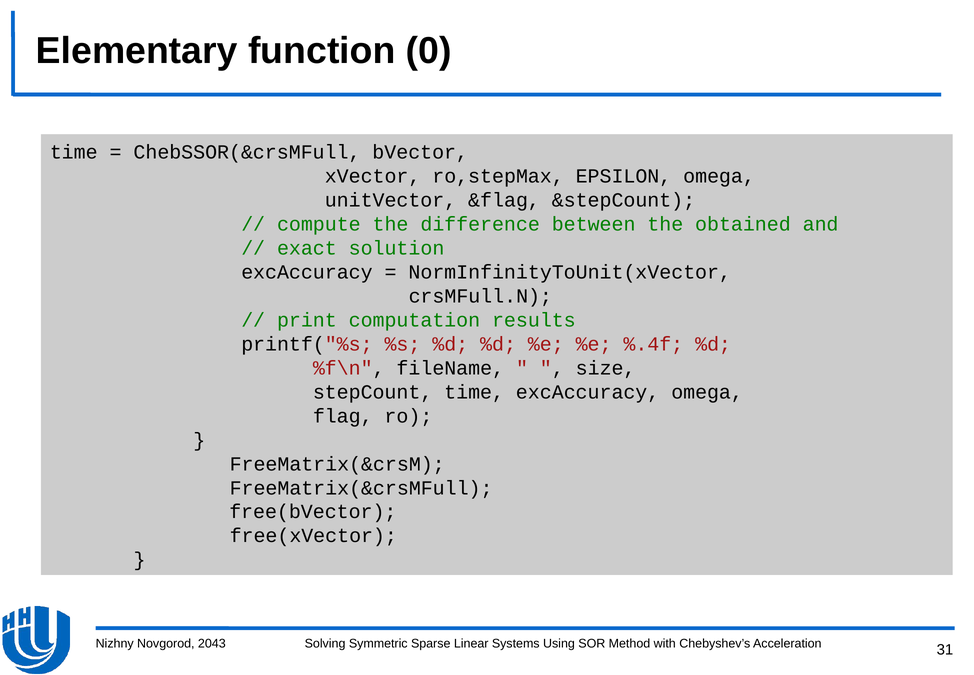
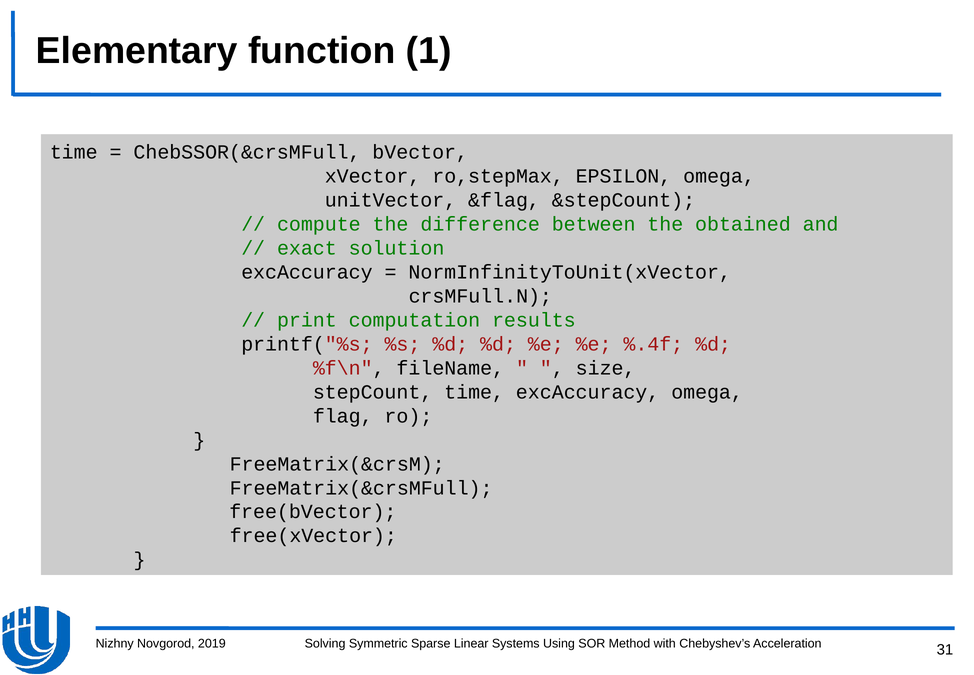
0: 0 -> 1
2043: 2043 -> 2019
